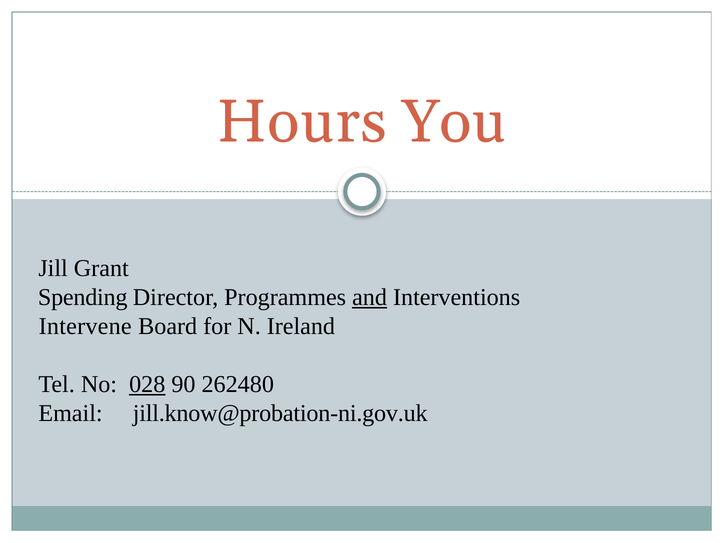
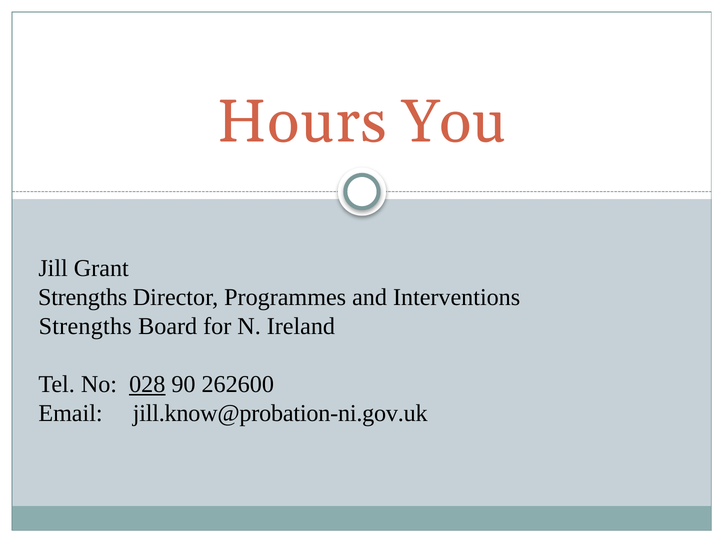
Spending at (83, 297): Spending -> Strengths
and underline: present -> none
Intervene at (85, 326): Intervene -> Strengths
262480: 262480 -> 262600
